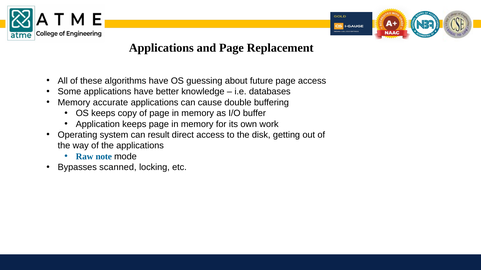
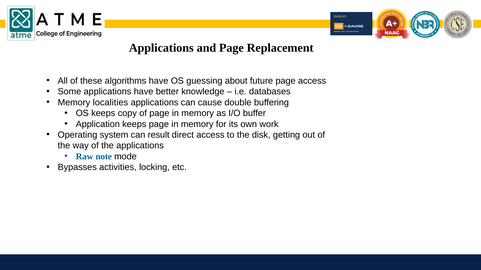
accurate: accurate -> localities
scanned: scanned -> activities
